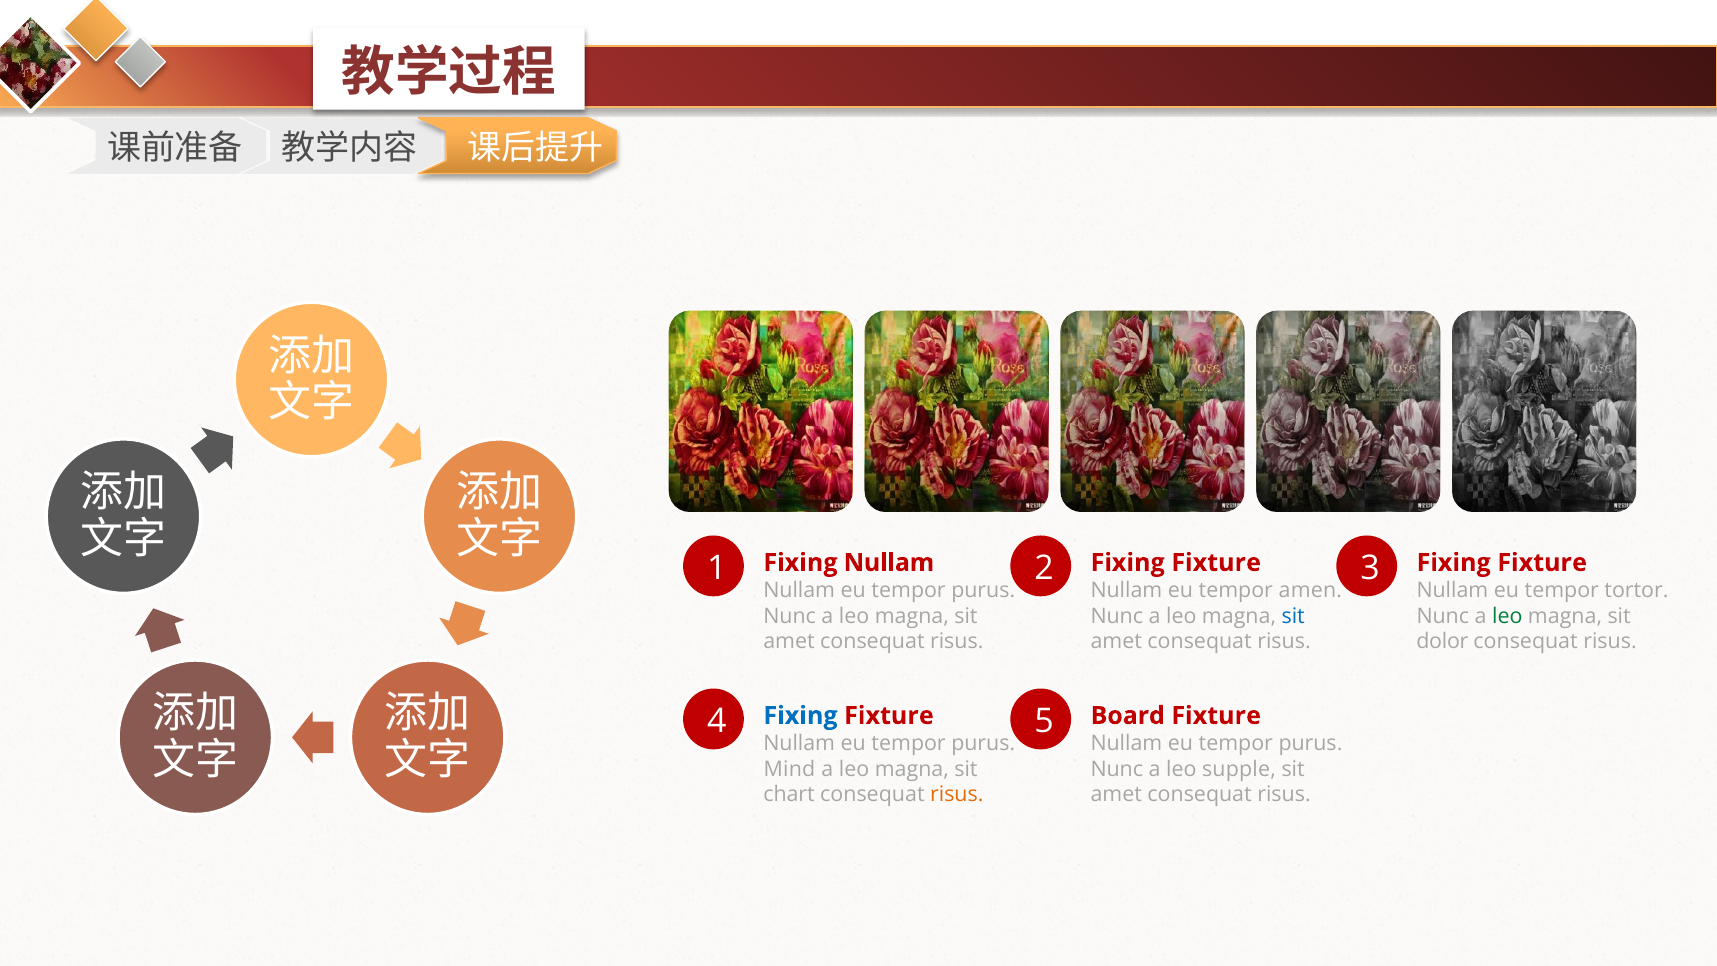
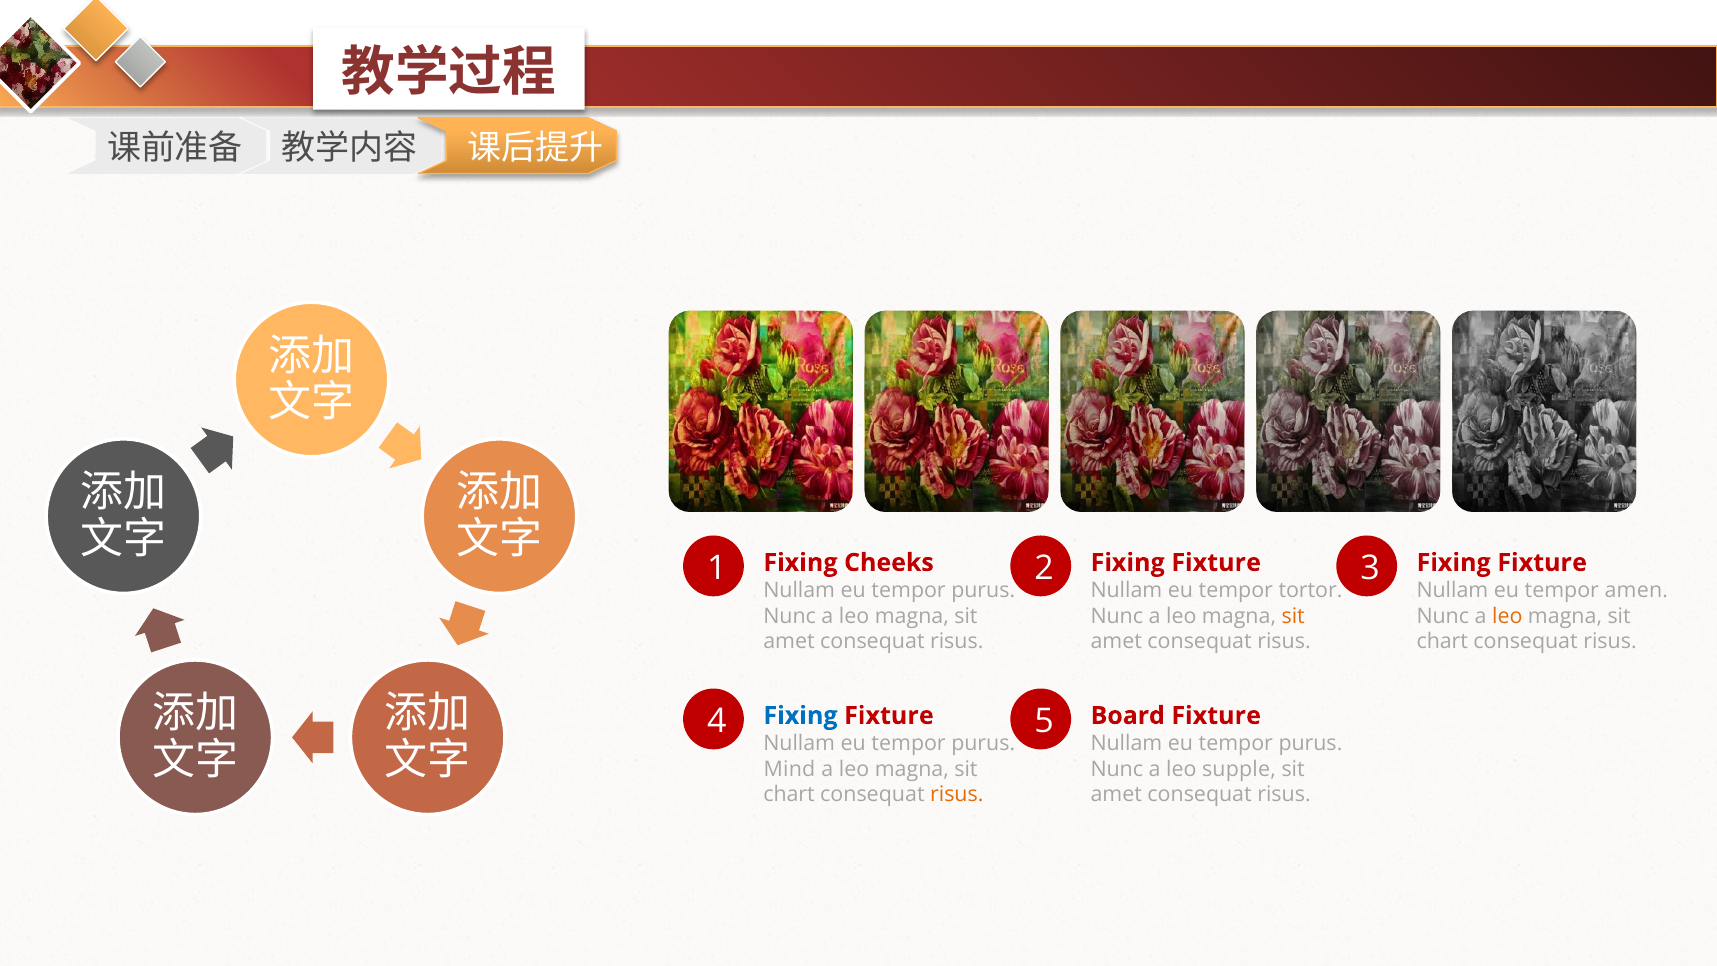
Fixing Nullam: Nullam -> Cheeks
amen: amen -> tortor
tortor: tortor -> amen
sit at (1293, 616) colour: blue -> orange
leo at (1507, 616) colour: green -> orange
dolor at (1442, 642): dolor -> chart
